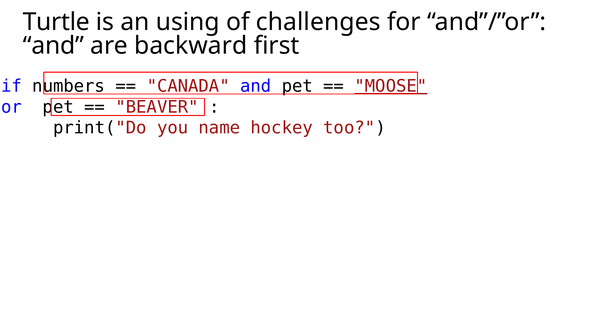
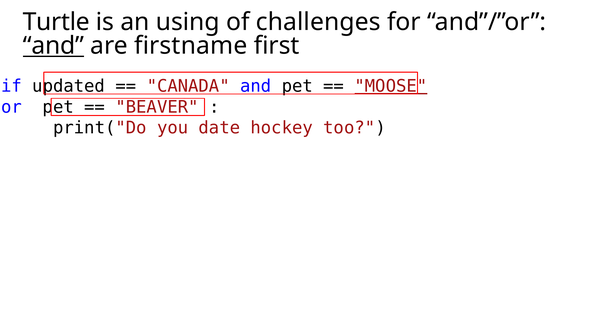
and at (53, 46) underline: none -> present
backward: backward -> firstname
numbers: numbers -> updated
name: name -> date
